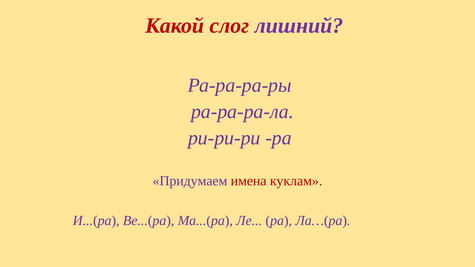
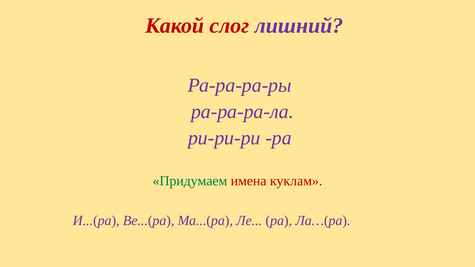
Придумаем colour: purple -> green
